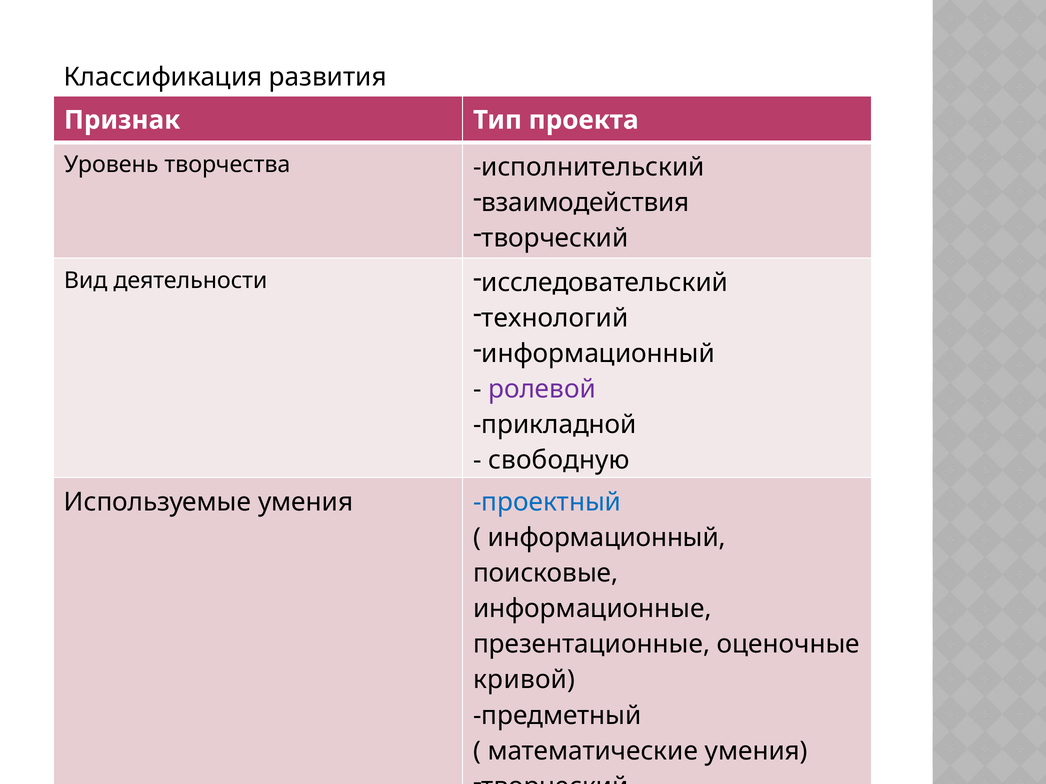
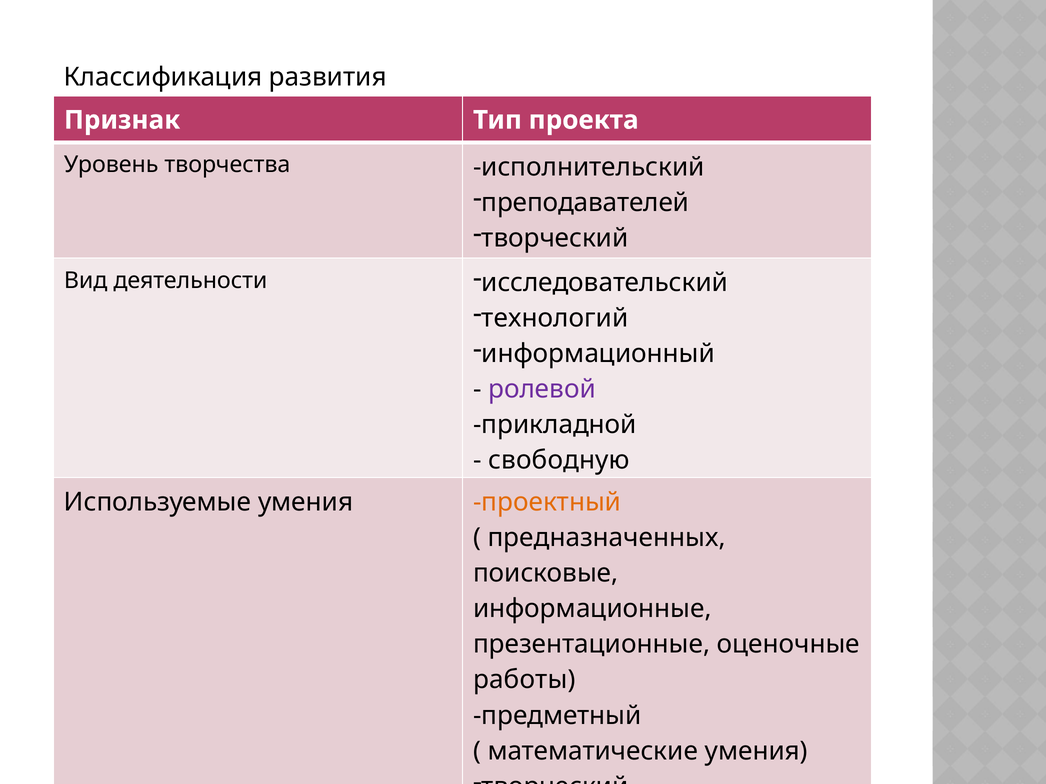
взаимодействия: взаимодействия -> преподавателей
проектный colour: blue -> orange
информационный at (607, 538): информационный -> предназначенных
кривой: кривой -> работы
